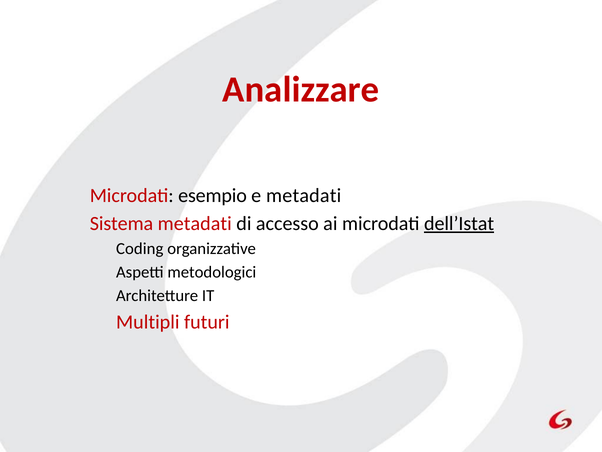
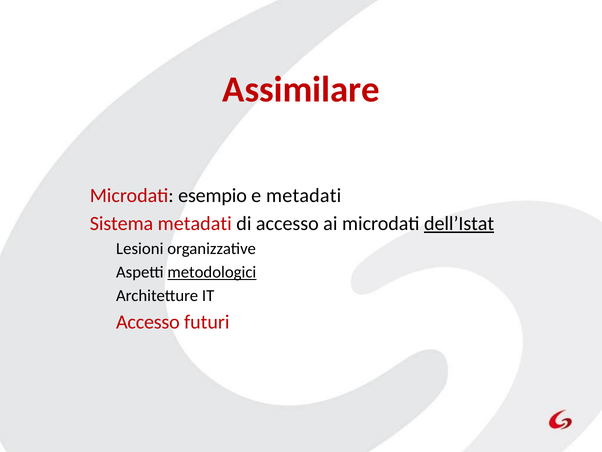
Analizzare: Analizzare -> Assimilare
Coding: Coding -> Lesioni
metodologici underline: none -> present
Multipli at (148, 322): Multipli -> Accesso
